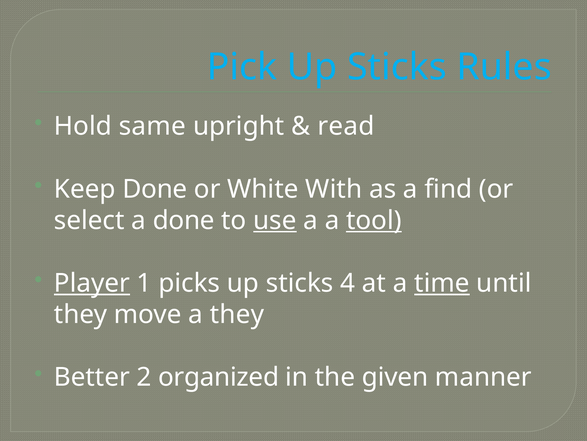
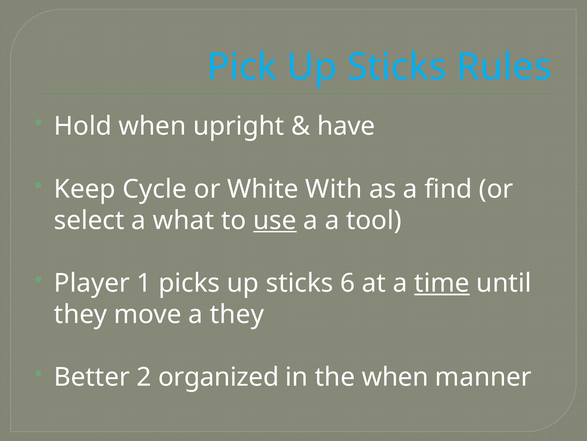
Hold same: same -> when
read: read -> have
Keep Done: Done -> Cycle
a done: done -> what
tool underline: present -> none
Player underline: present -> none
4: 4 -> 6
the given: given -> when
